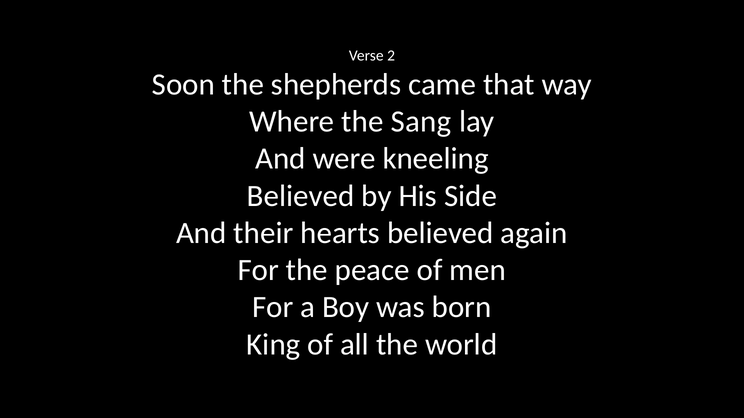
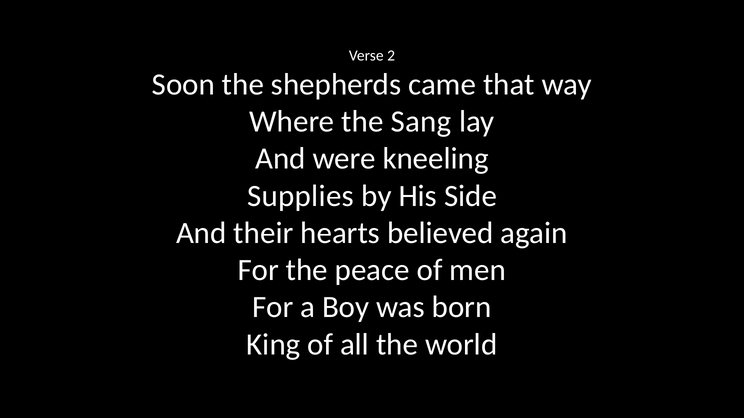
Believed at (301, 196): Believed -> Supplies
